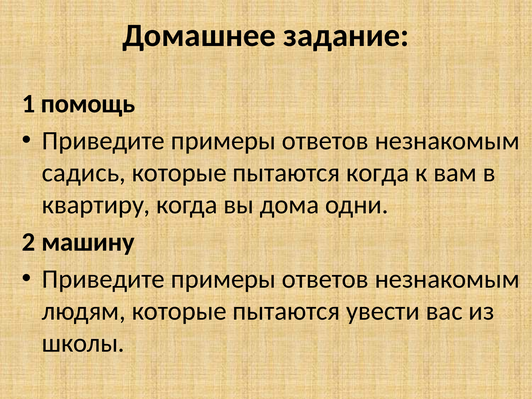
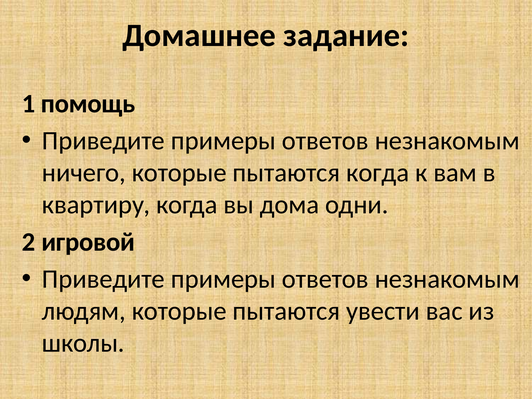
садись: садись -> ничего
машину: машину -> игровой
